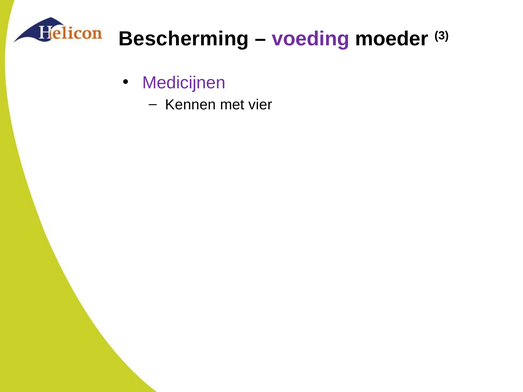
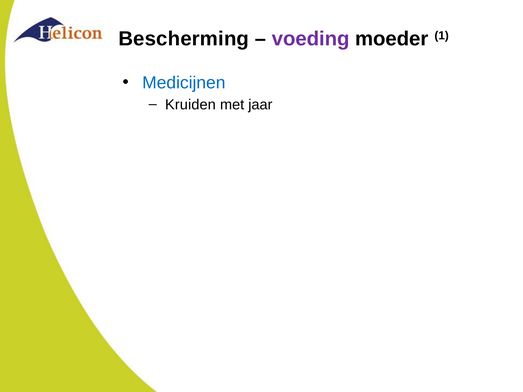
3: 3 -> 1
Medicijnen colour: purple -> blue
Kennen: Kennen -> Kruiden
vier: vier -> jaar
